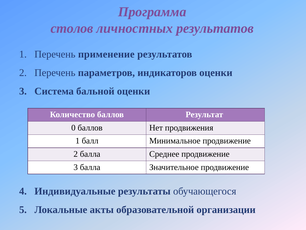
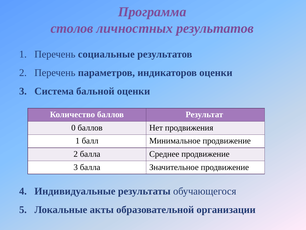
применение: применение -> социальные
